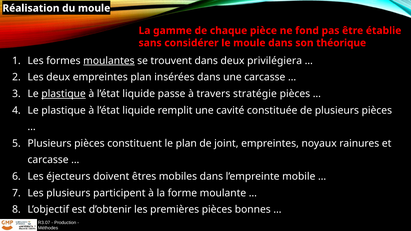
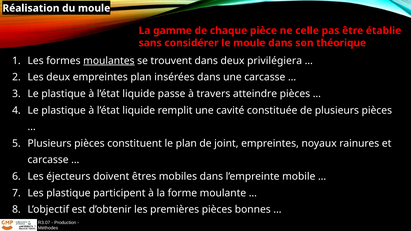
fond: fond -> celle
plastique at (64, 94) underline: present -> none
stratégie: stratégie -> atteindre
Les plusieurs: plusieurs -> plastique
